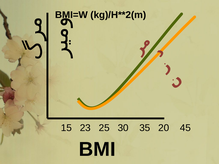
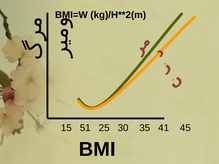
23: 23 -> 51
20: 20 -> 41
